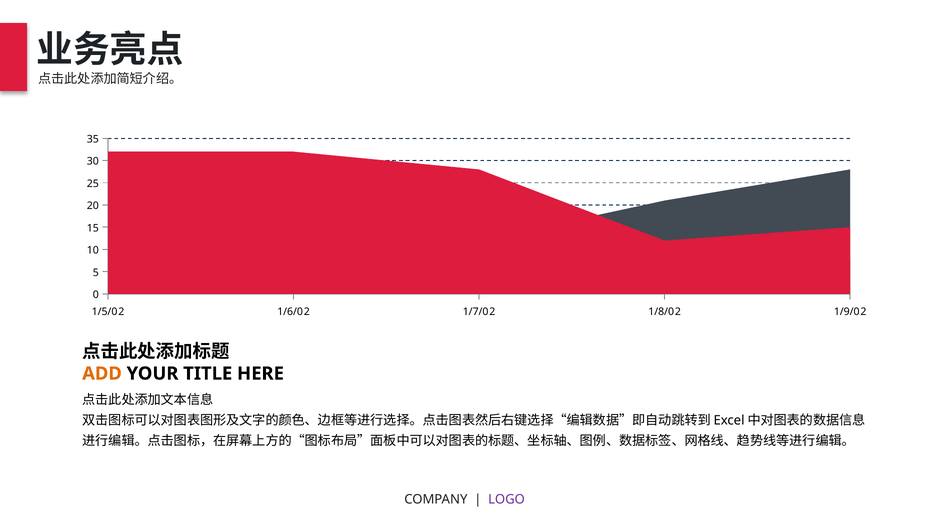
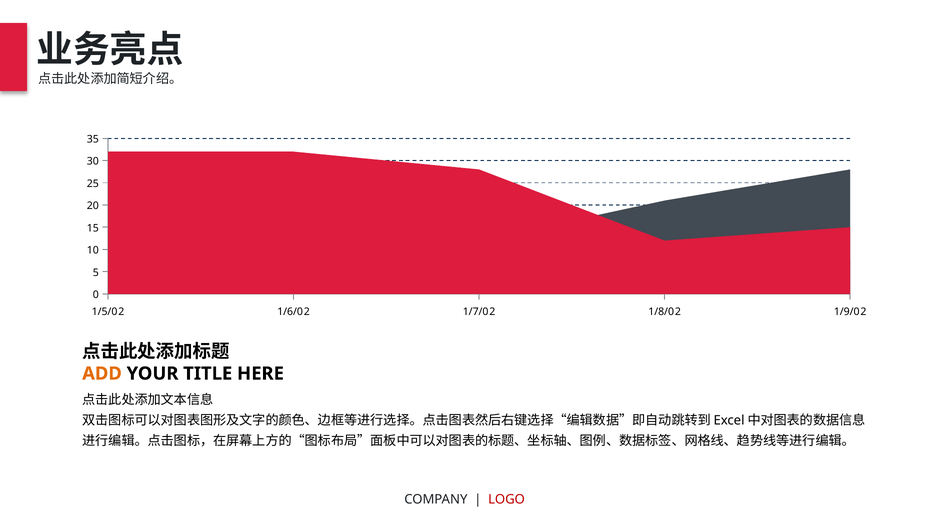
LOGO colour: purple -> red
